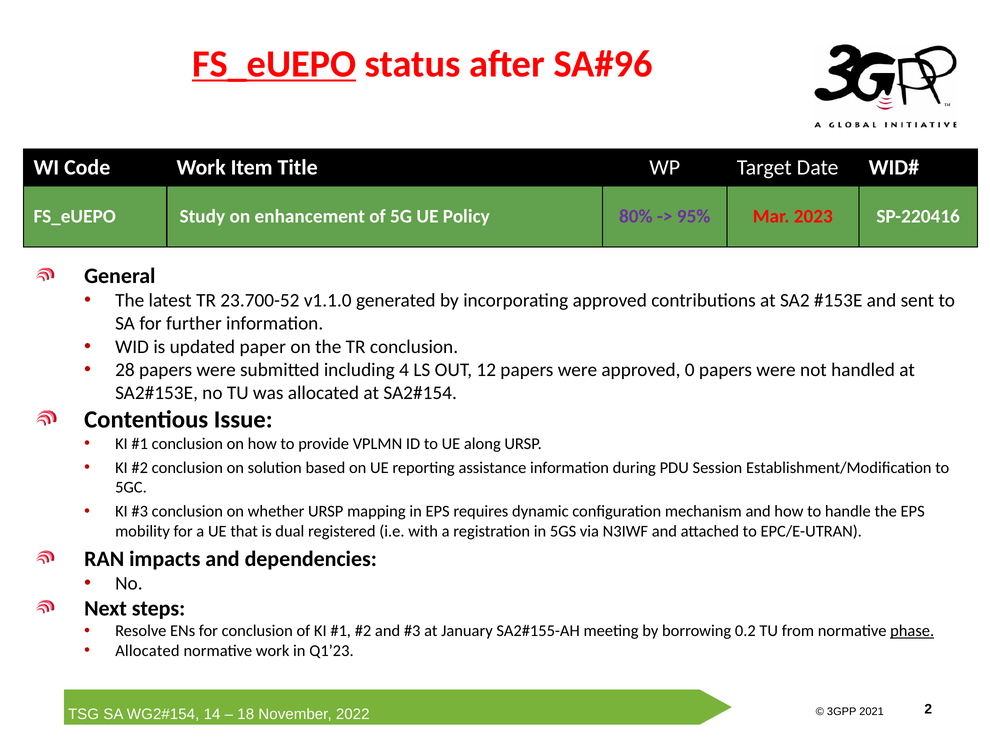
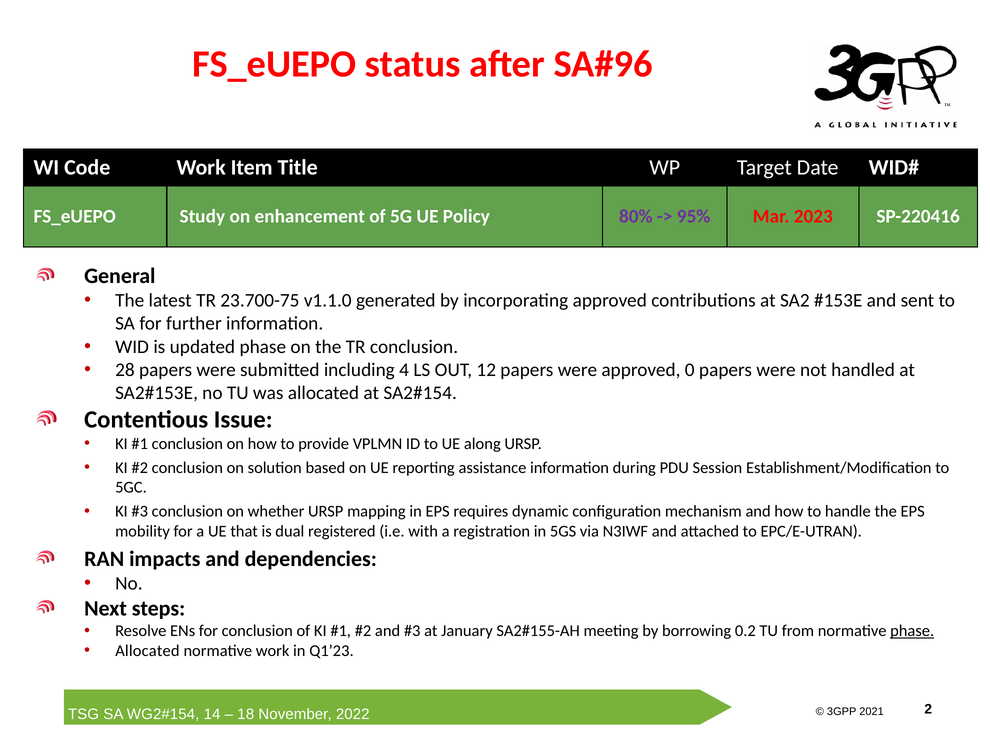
FS_eUEPO at (274, 64) underline: present -> none
23.700-52: 23.700-52 -> 23.700-75
updated paper: paper -> phase
